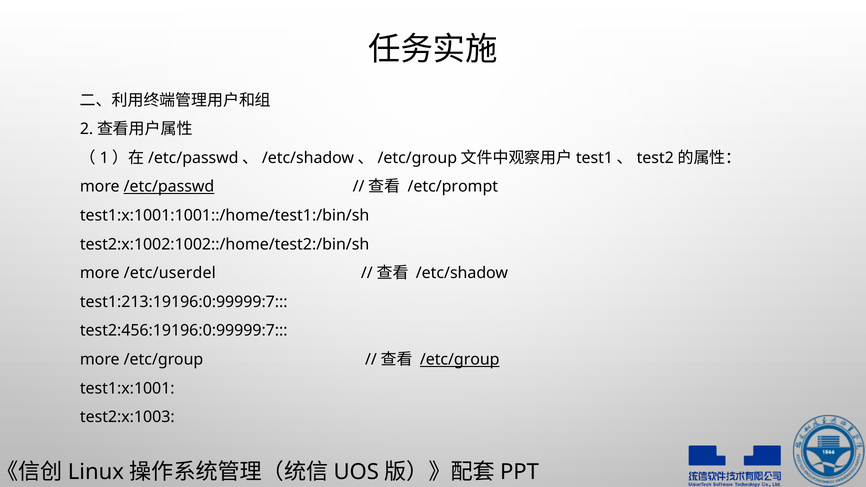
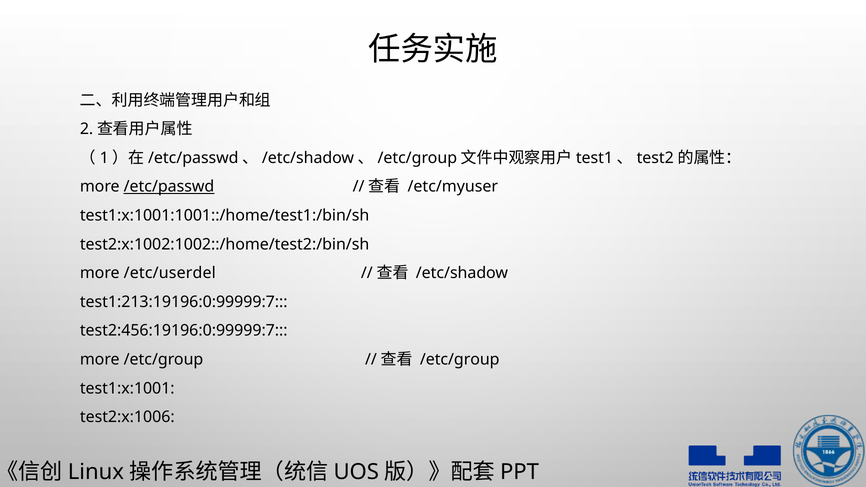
/etc/prompt: /etc/prompt -> /etc/myuser
/etc/group at (460, 360) underline: present -> none
test2:x:1003: test2:x:1003 -> test2:x:1006
